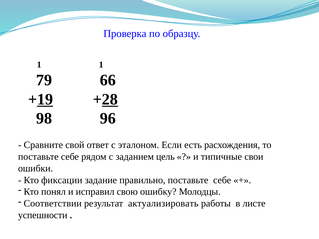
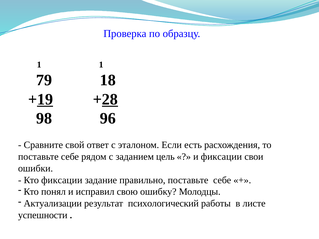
66: 66 -> 18
и типичные: типичные -> фиксации
Соответствии: Соответствии -> Актуализации
актуализировать: актуализировать -> психологический
